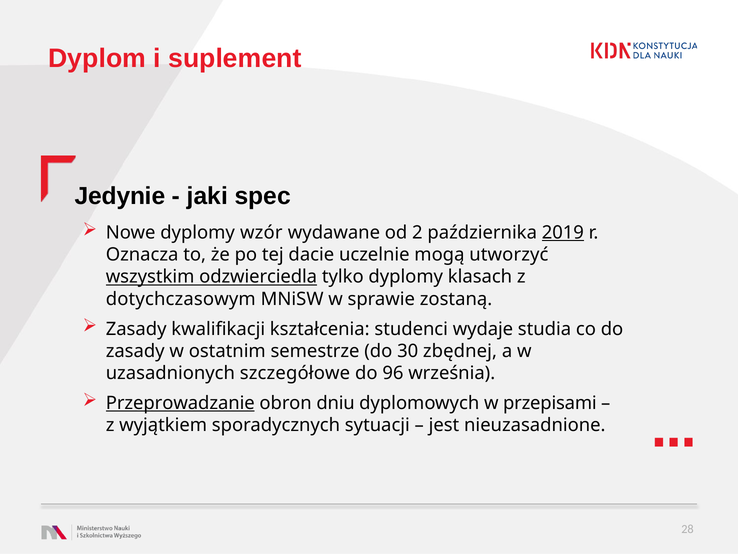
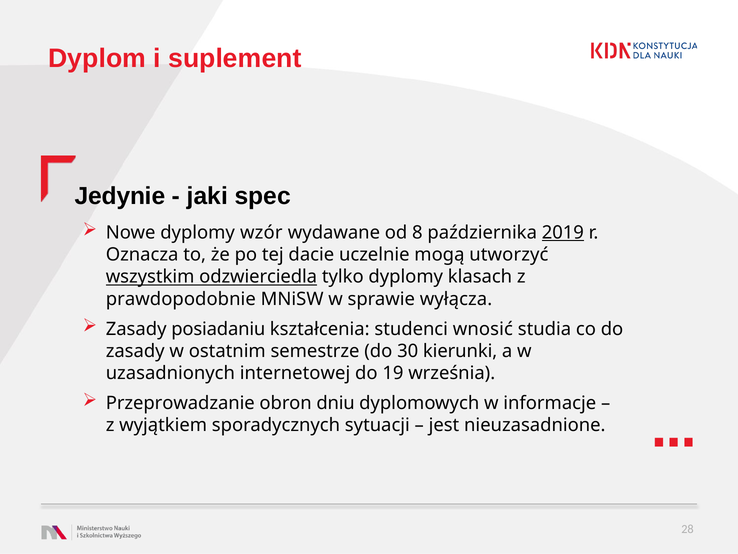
2: 2 -> 8
dotychczasowym: dotychczasowym -> prawdopodobnie
zostaną: zostaną -> wyłącza
kwalifikacji: kwalifikacji -> posiadaniu
wydaje: wydaje -> wnosić
zbędnej: zbędnej -> kierunki
szczegółowe: szczegółowe -> internetowej
96: 96 -> 19
Przeprowadzanie underline: present -> none
przepisami: przepisami -> informacje
